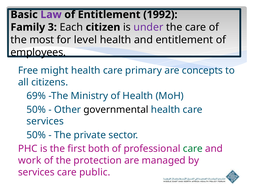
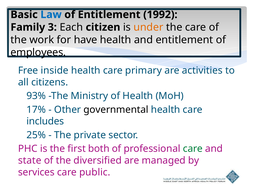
Law colour: purple -> blue
under colour: purple -> orange
most: most -> work
level: level -> have
might: might -> inside
concepts: concepts -> activities
69%: 69% -> 93%
50% at (36, 110): 50% -> 17%
services at (45, 122): services -> includes
50% at (36, 136): 50% -> 25%
work: work -> state
protection: protection -> diversified
